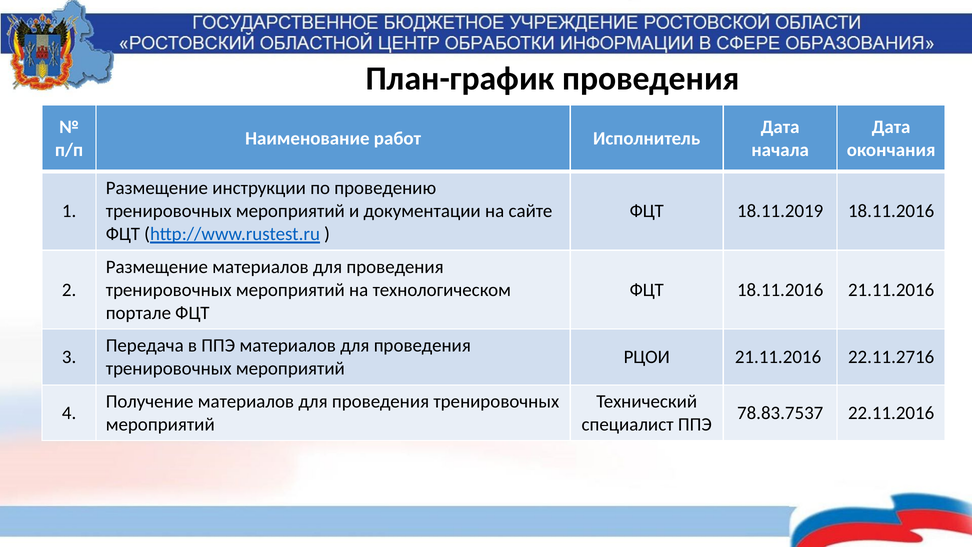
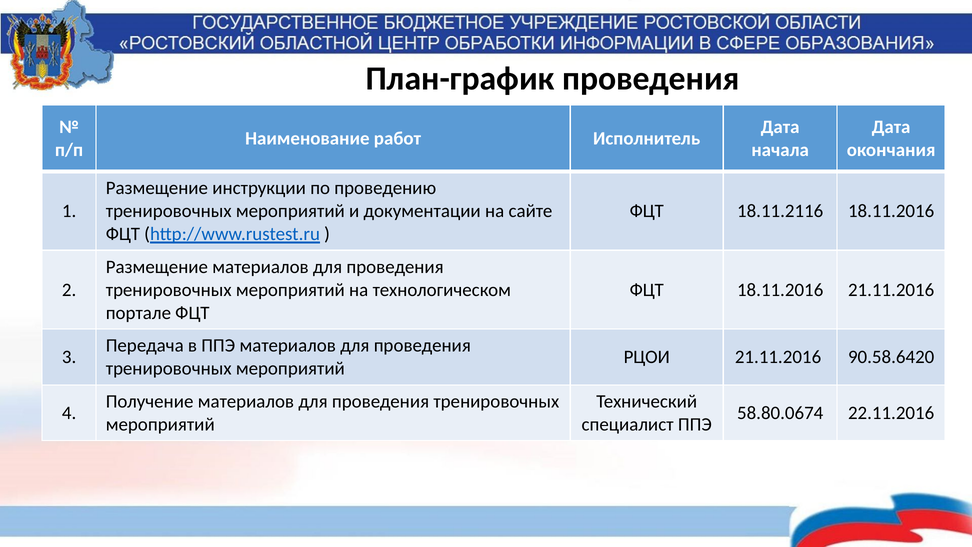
18.11.2019: 18.11.2019 -> 18.11.2116
22.11.2716: 22.11.2716 -> 90.58.6420
78.83.7537: 78.83.7537 -> 58.80.0674
